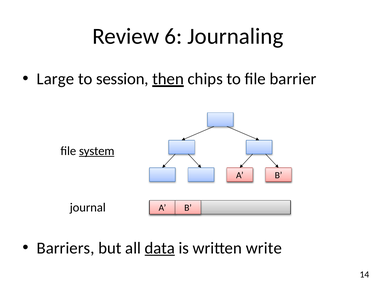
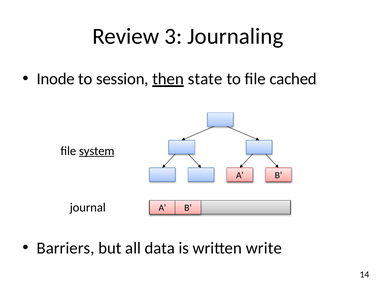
6: 6 -> 3
Large: Large -> Inode
chips: chips -> state
barrier: barrier -> cached
data underline: present -> none
